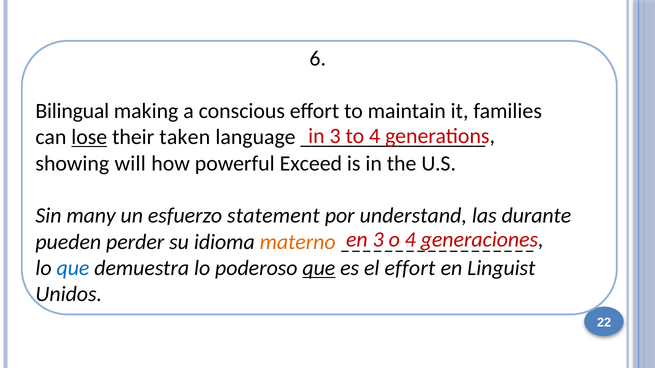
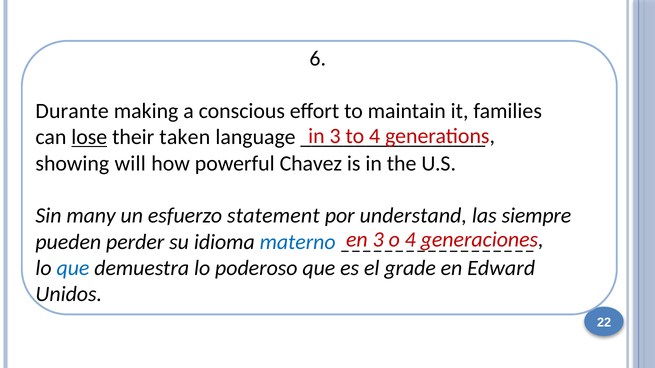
Bilingual: Bilingual -> Durante
Exceed: Exceed -> Chavez
durante: durante -> siempre
materno colour: orange -> blue
que at (319, 268) underline: present -> none
el effort: effort -> grade
Linguist: Linguist -> Edward
